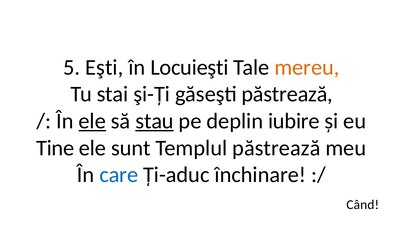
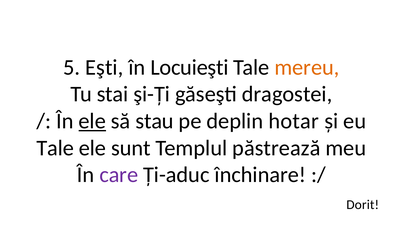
găseşti păstrează: păstrează -> dragostei
stau underline: present -> none
iubire: iubire -> hotar
Tine at (55, 148): Tine -> Tale
care colour: blue -> purple
Când: Când -> Dorit
